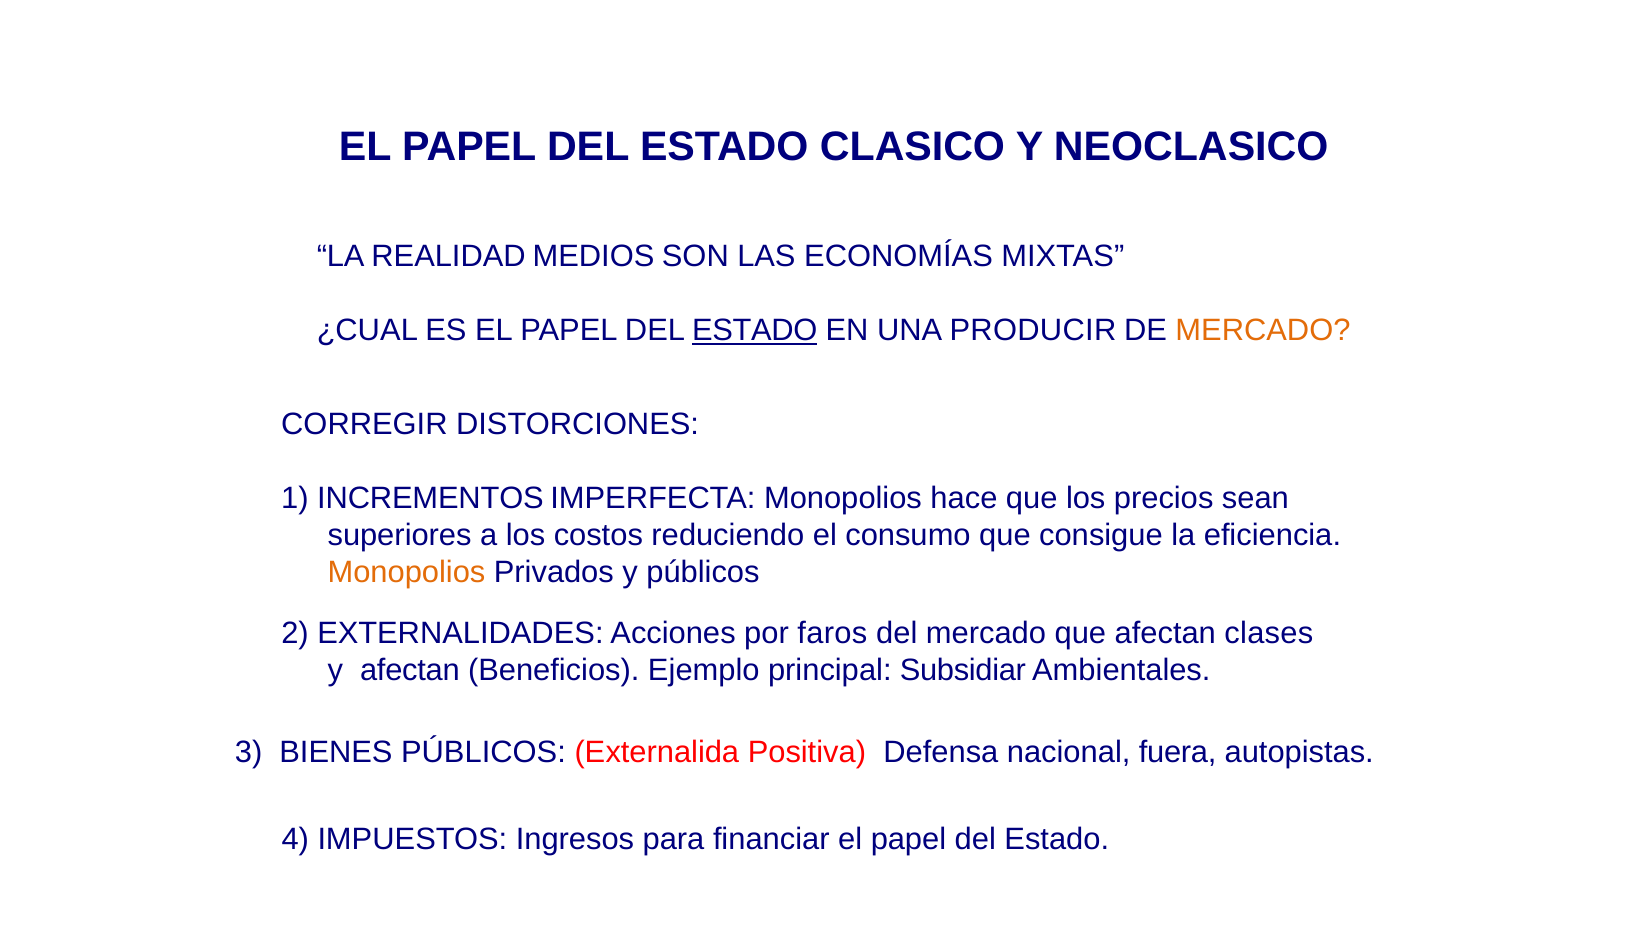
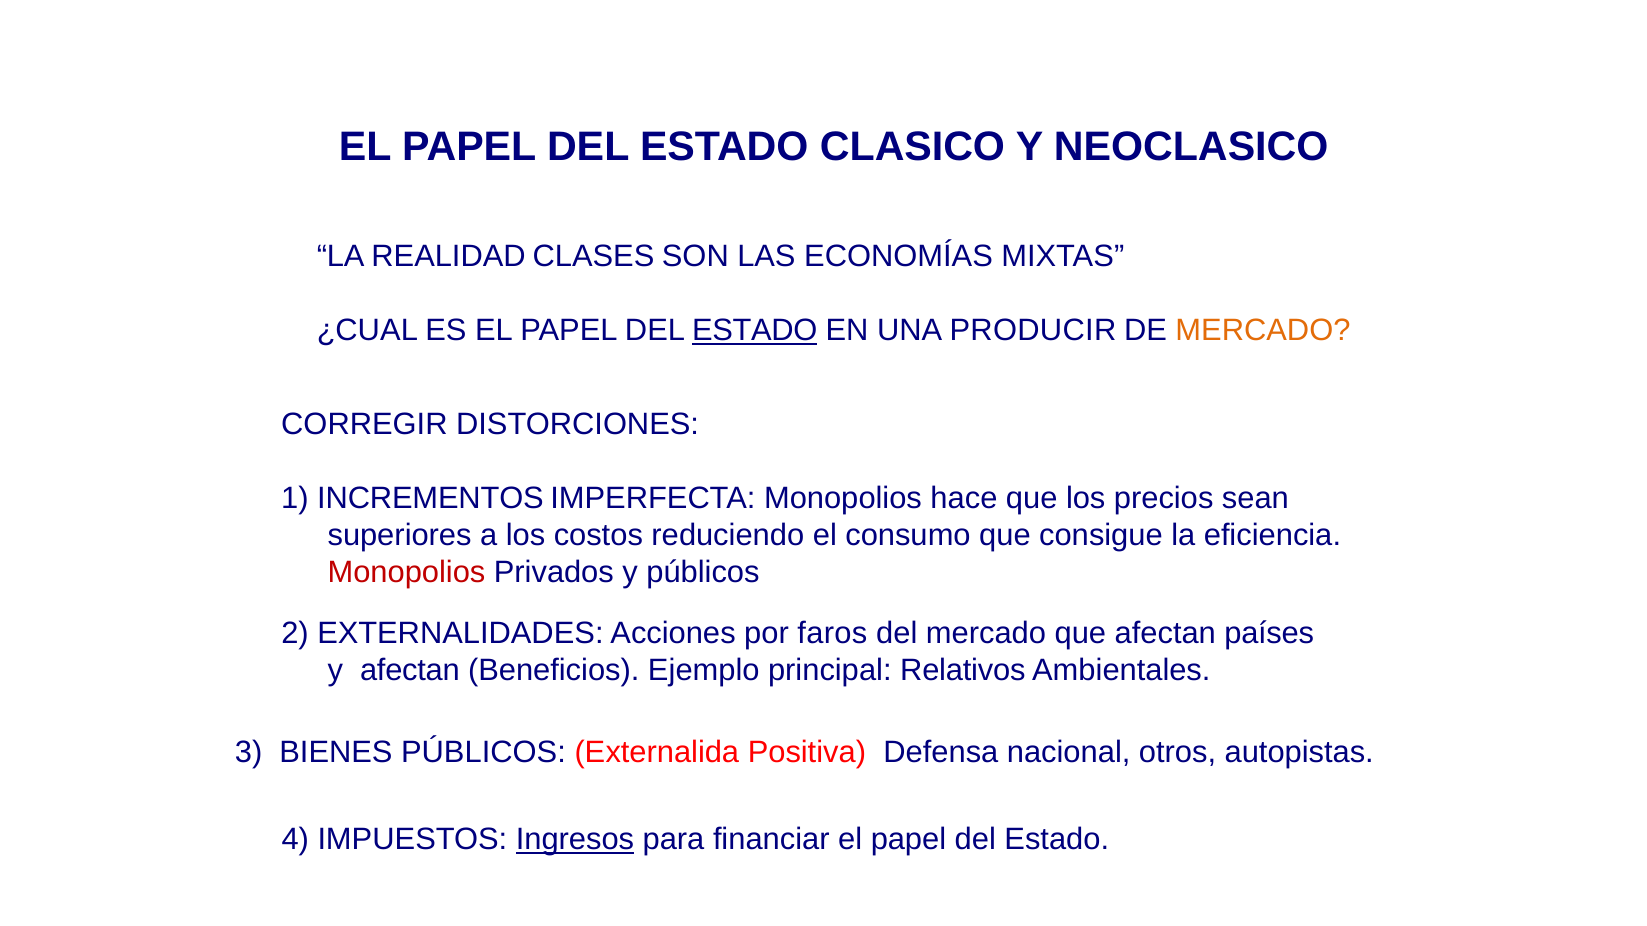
MEDIOS: MEDIOS -> CLASES
Monopolios at (406, 573) colour: orange -> red
clases: clases -> países
Subsidiar: Subsidiar -> Relativos
fuera: fuera -> otros
Ingresos underline: none -> present
